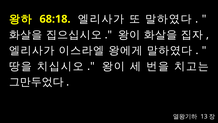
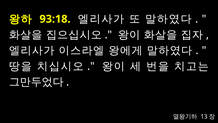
68:18: 68:18 -> 93:18
